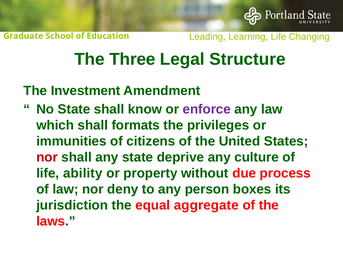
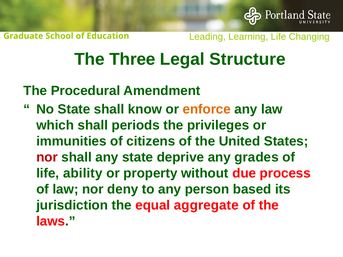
Investment: Investment -> Procedural
enforce colour: purple -> orange
formats: formats -> periods
culture: culture -> grades
boxes: boxes -> based
